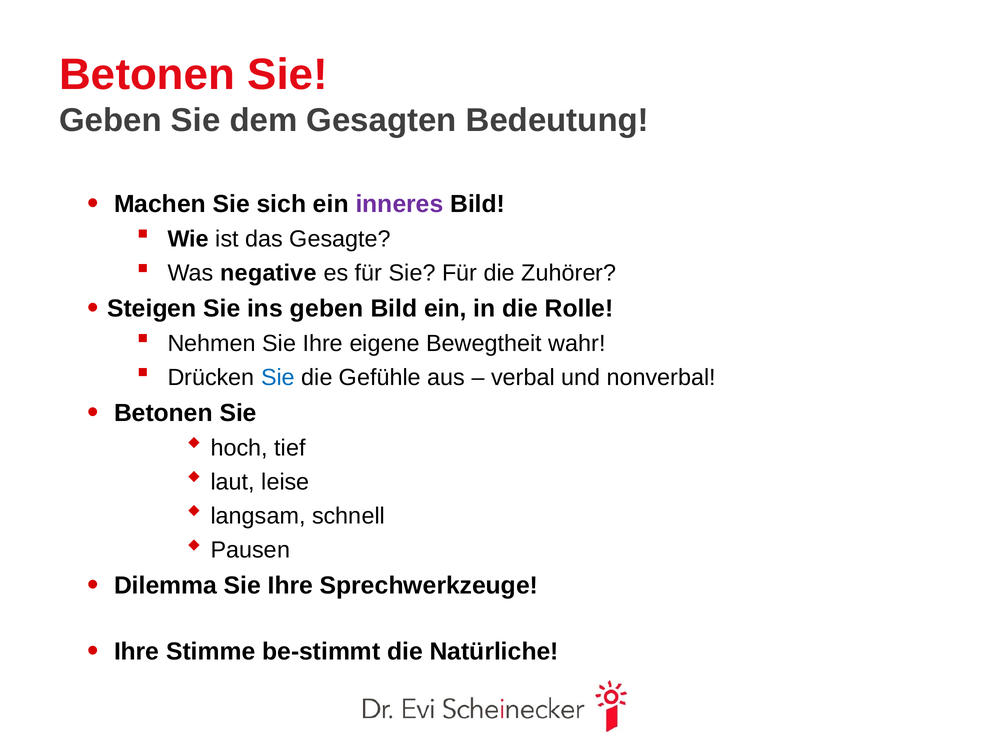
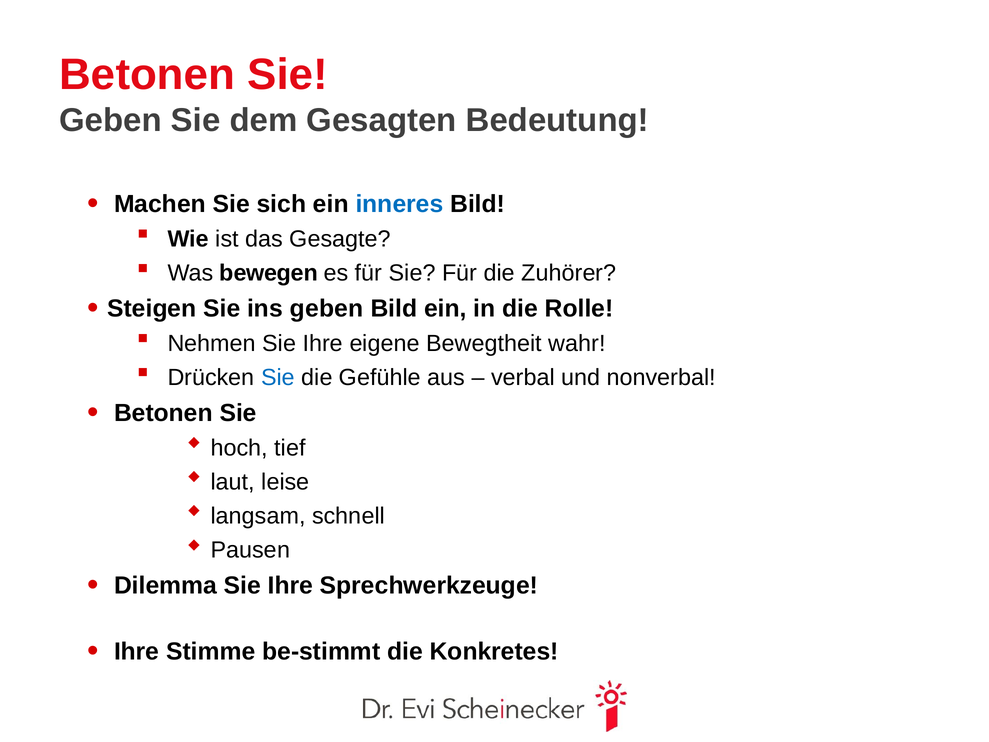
inneres colour: purple -> blue
negative: negative -> bewegen
Natürliche: Natürliche -> Konkretes
